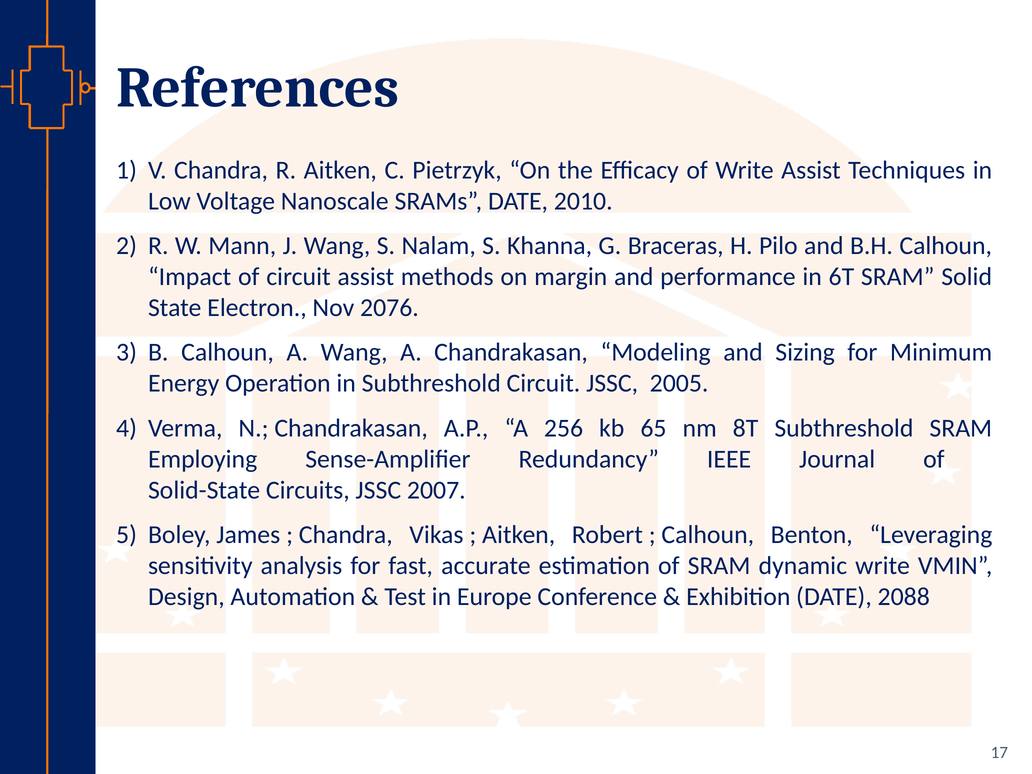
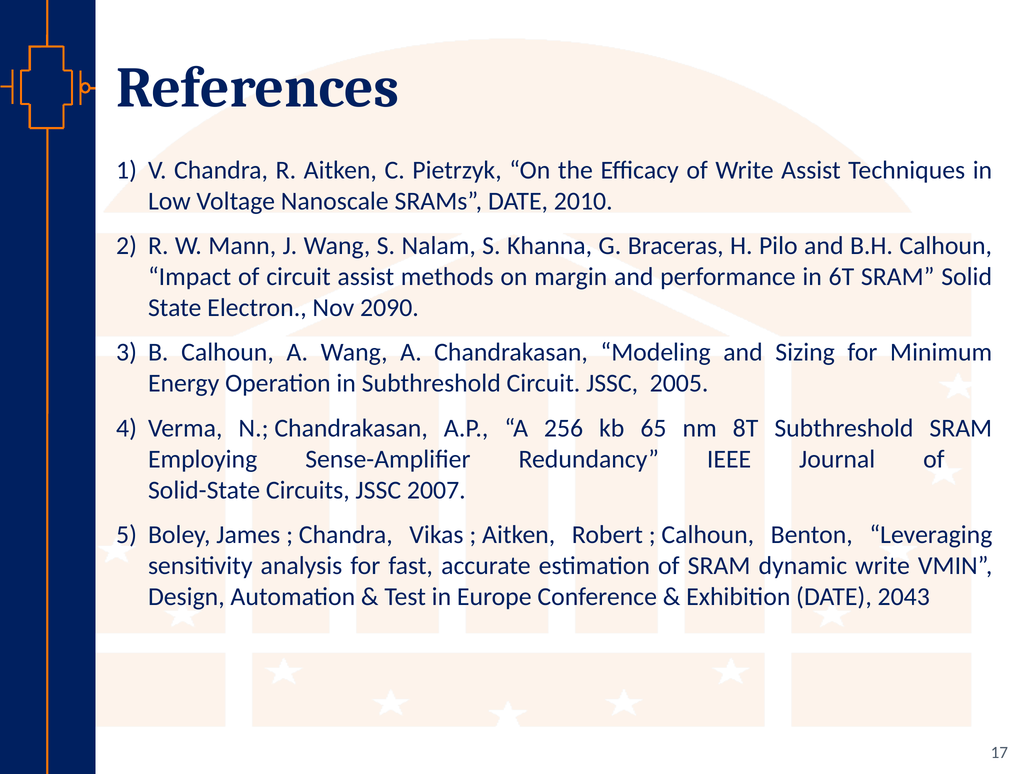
2076: 2076 -> 2090
2088: 2088 -> 2043
